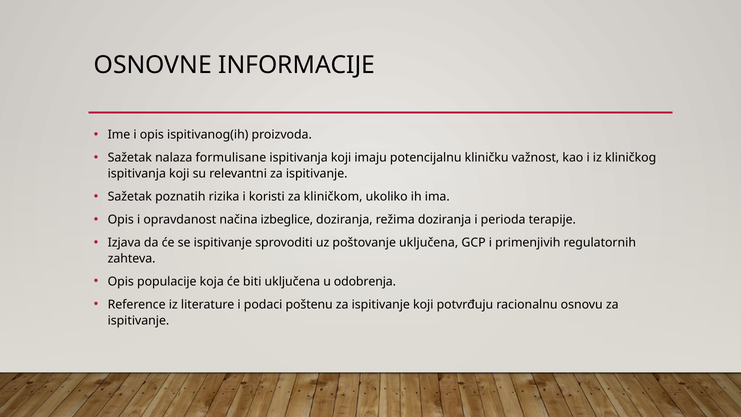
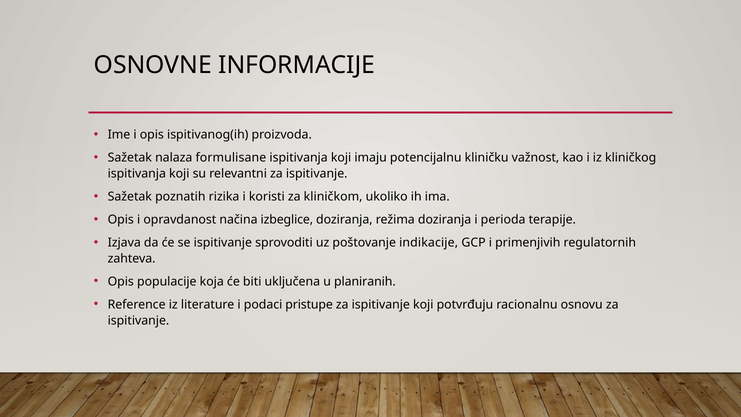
poštovanje uključena: uključena -> indikacije
odobrenja: odobrenja -> planiranih
poštenu: poštenu -> pristupe
